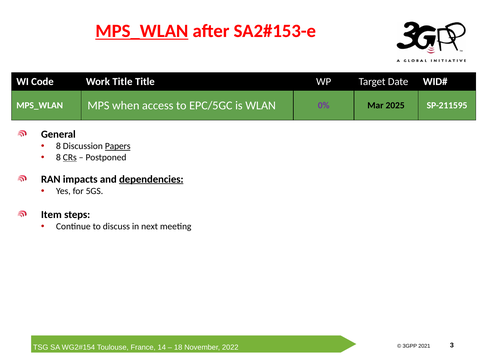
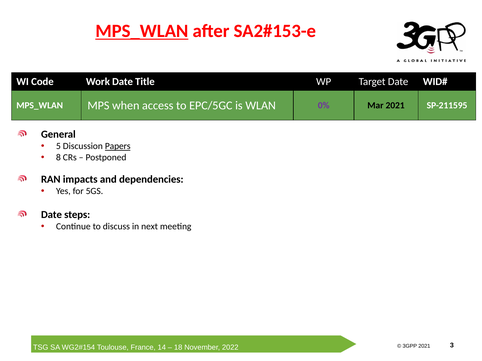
Work Title: Title -> Date
Mar 2025: 2025 -> 2021
8 at (58, 146): 8 -> 5
CRs underline: present -> none
dependencies underline: present -> none
Item at (51, 215): Item -> Date
